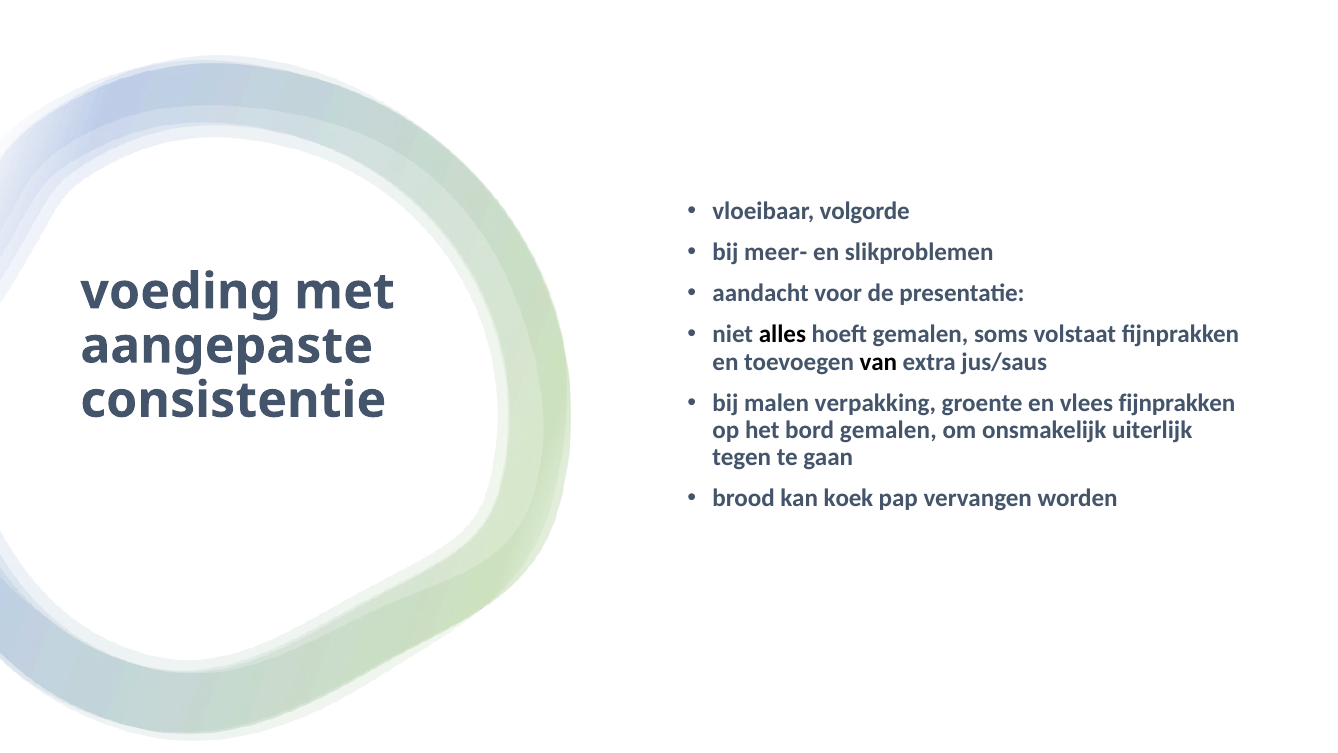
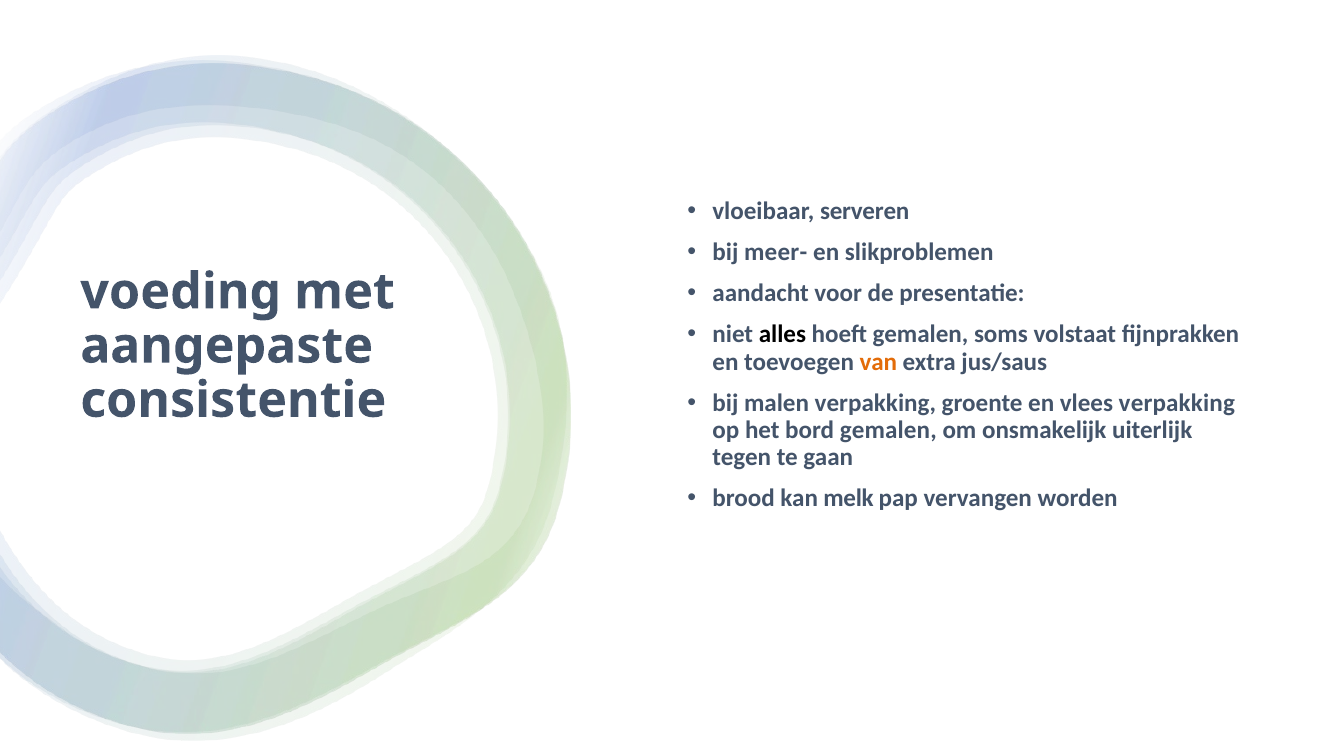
volgorde: volgorde -> serveren
van colour: black -> orange
vlees fijnprakken: fijnprakken -> verpakking
koek: koek -> melk
